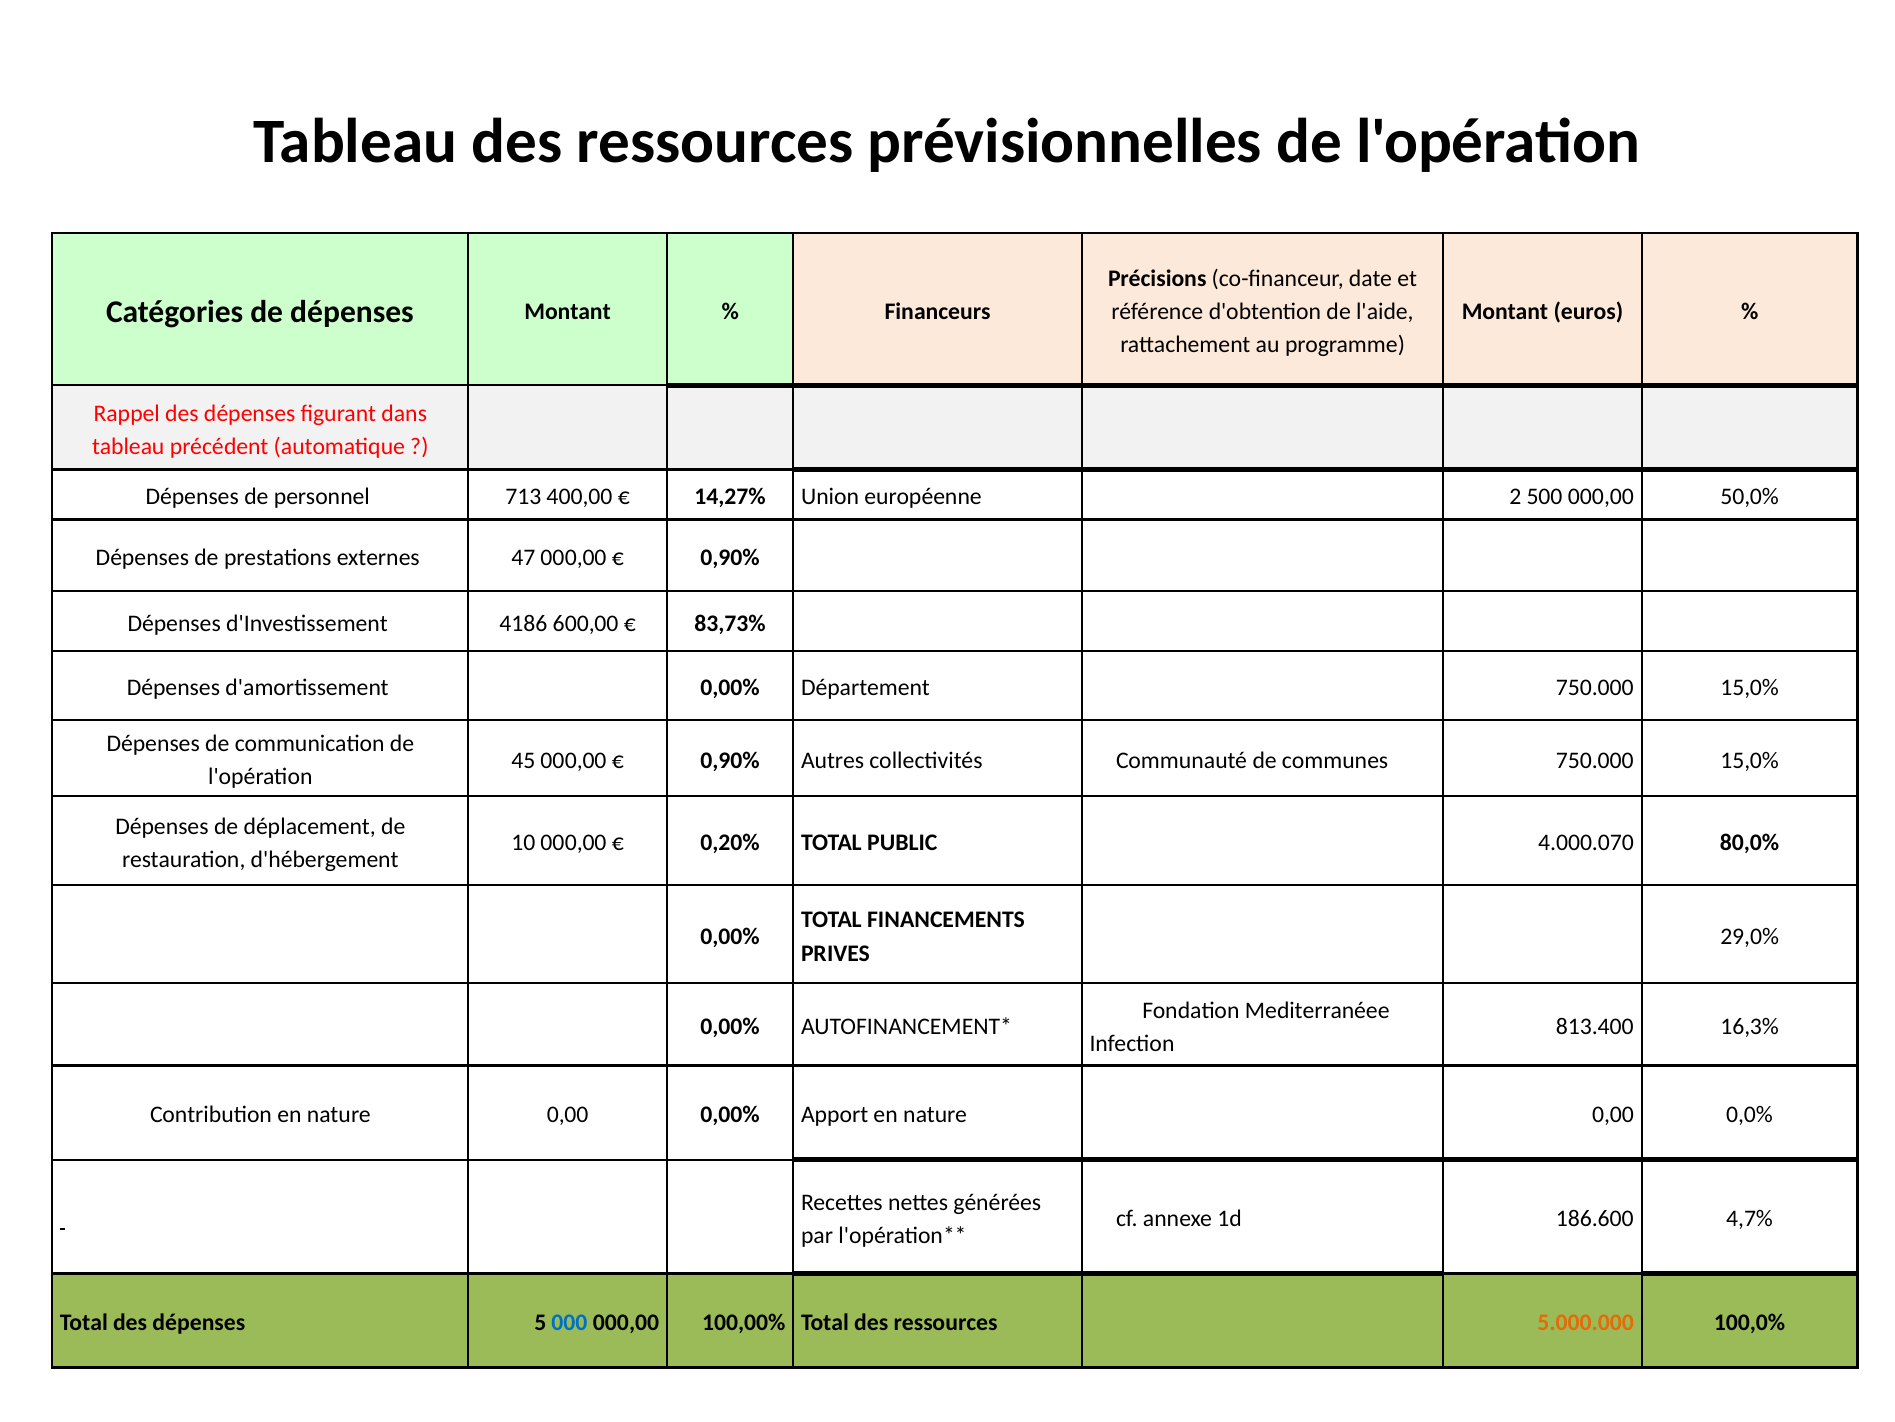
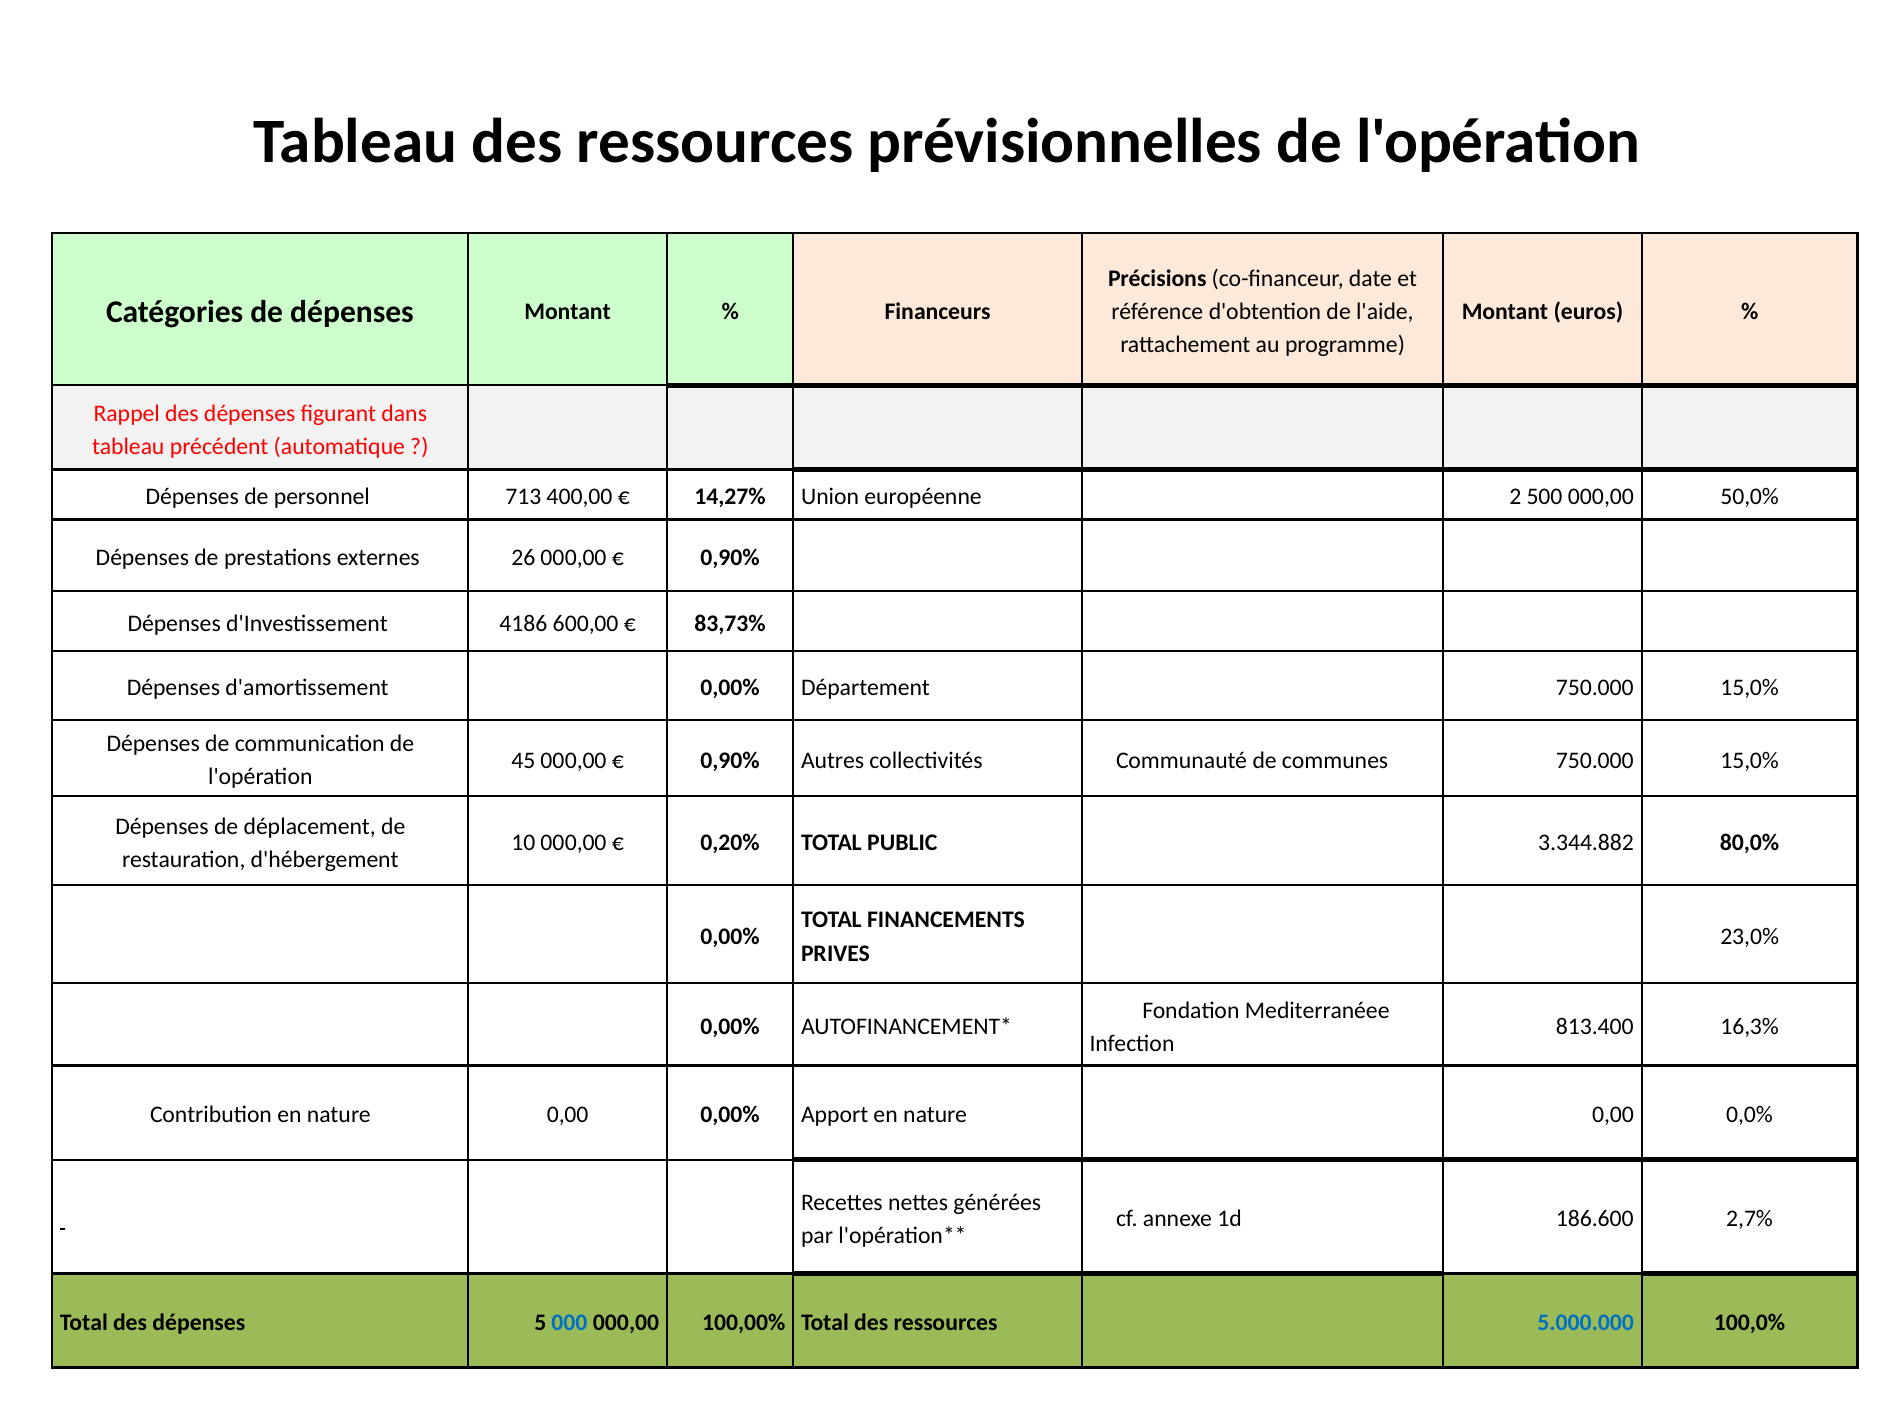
47: 47 -> 26
4.000.070: 4.000.070 -> 3.344.882
29,0%: 29,0% -> 23,0%
4,7%: 4,7% -> 2,7%
5.000.000 colour: orange -> blue
